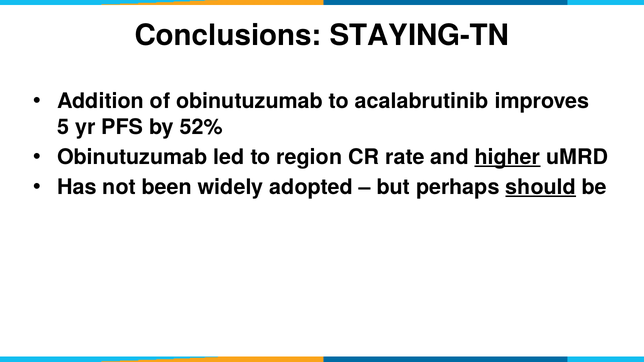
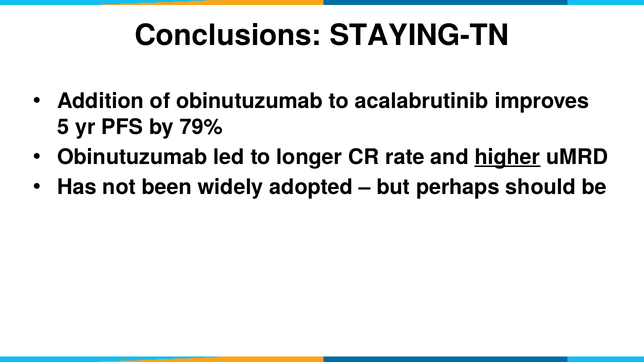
52%: 52% -> 79%
region: region -> longer
should underline: present -> none
